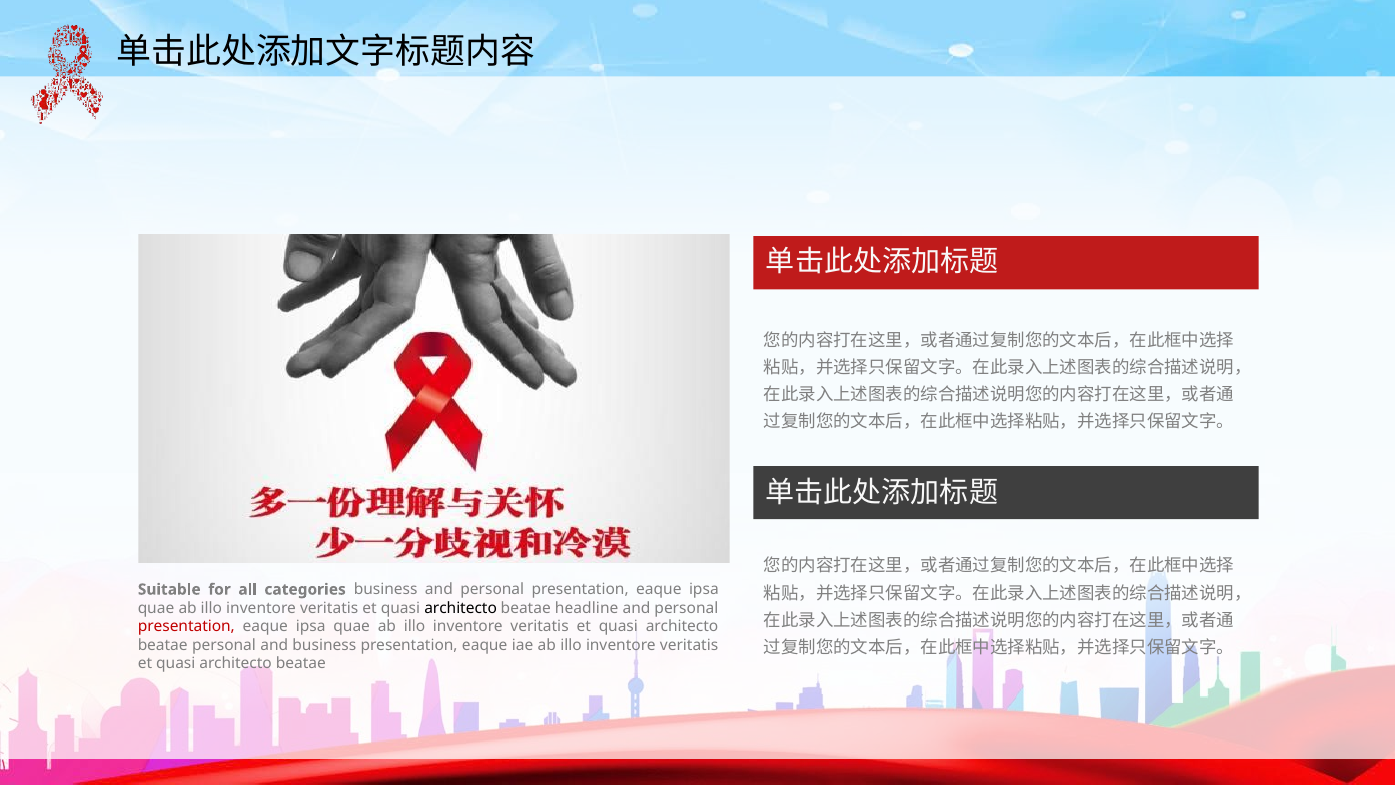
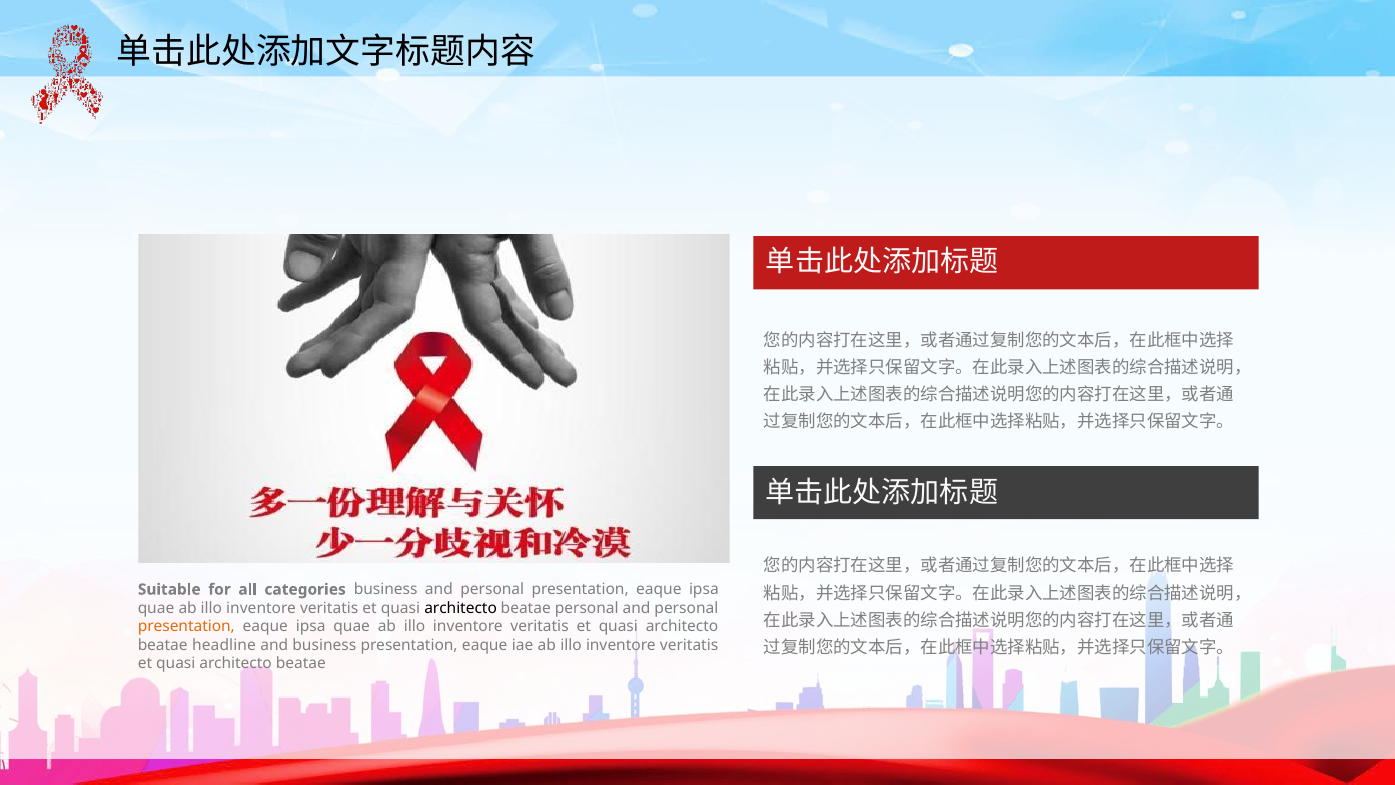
beatae headline: headline -> personal
presentation at (186, 626) colour: red -> orange
beatae personal: personal -> headline
